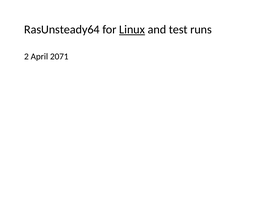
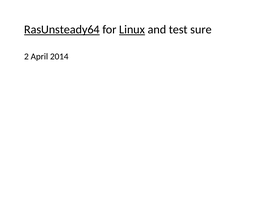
RasUnsteady64 underline: none -> present
runs: runs -> sure
2071: 2071 -> 2014
